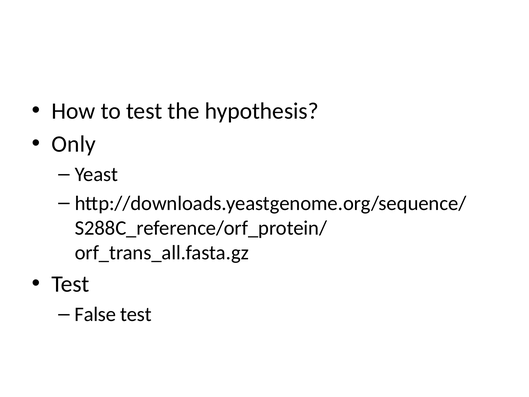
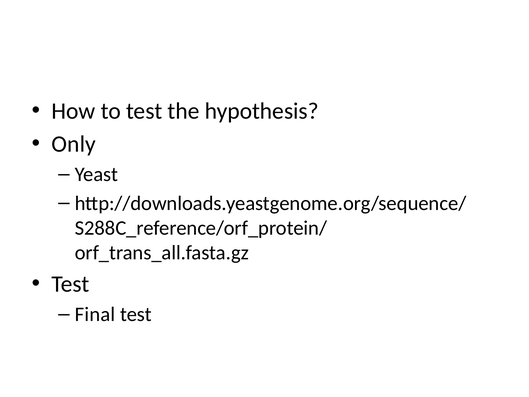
False: False -> Final
